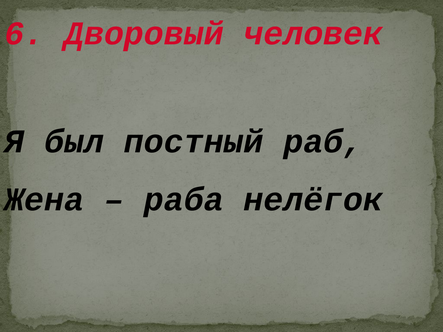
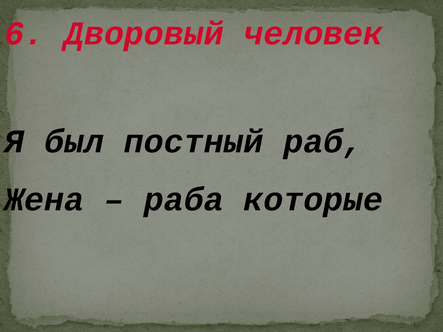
нелёгок: нелёгок -> которые
